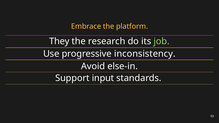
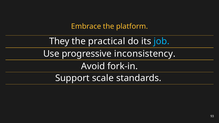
research: research -> practical
job colour: light green -> light blue
else-in: else-in -> fork-in
input: input -> scale
